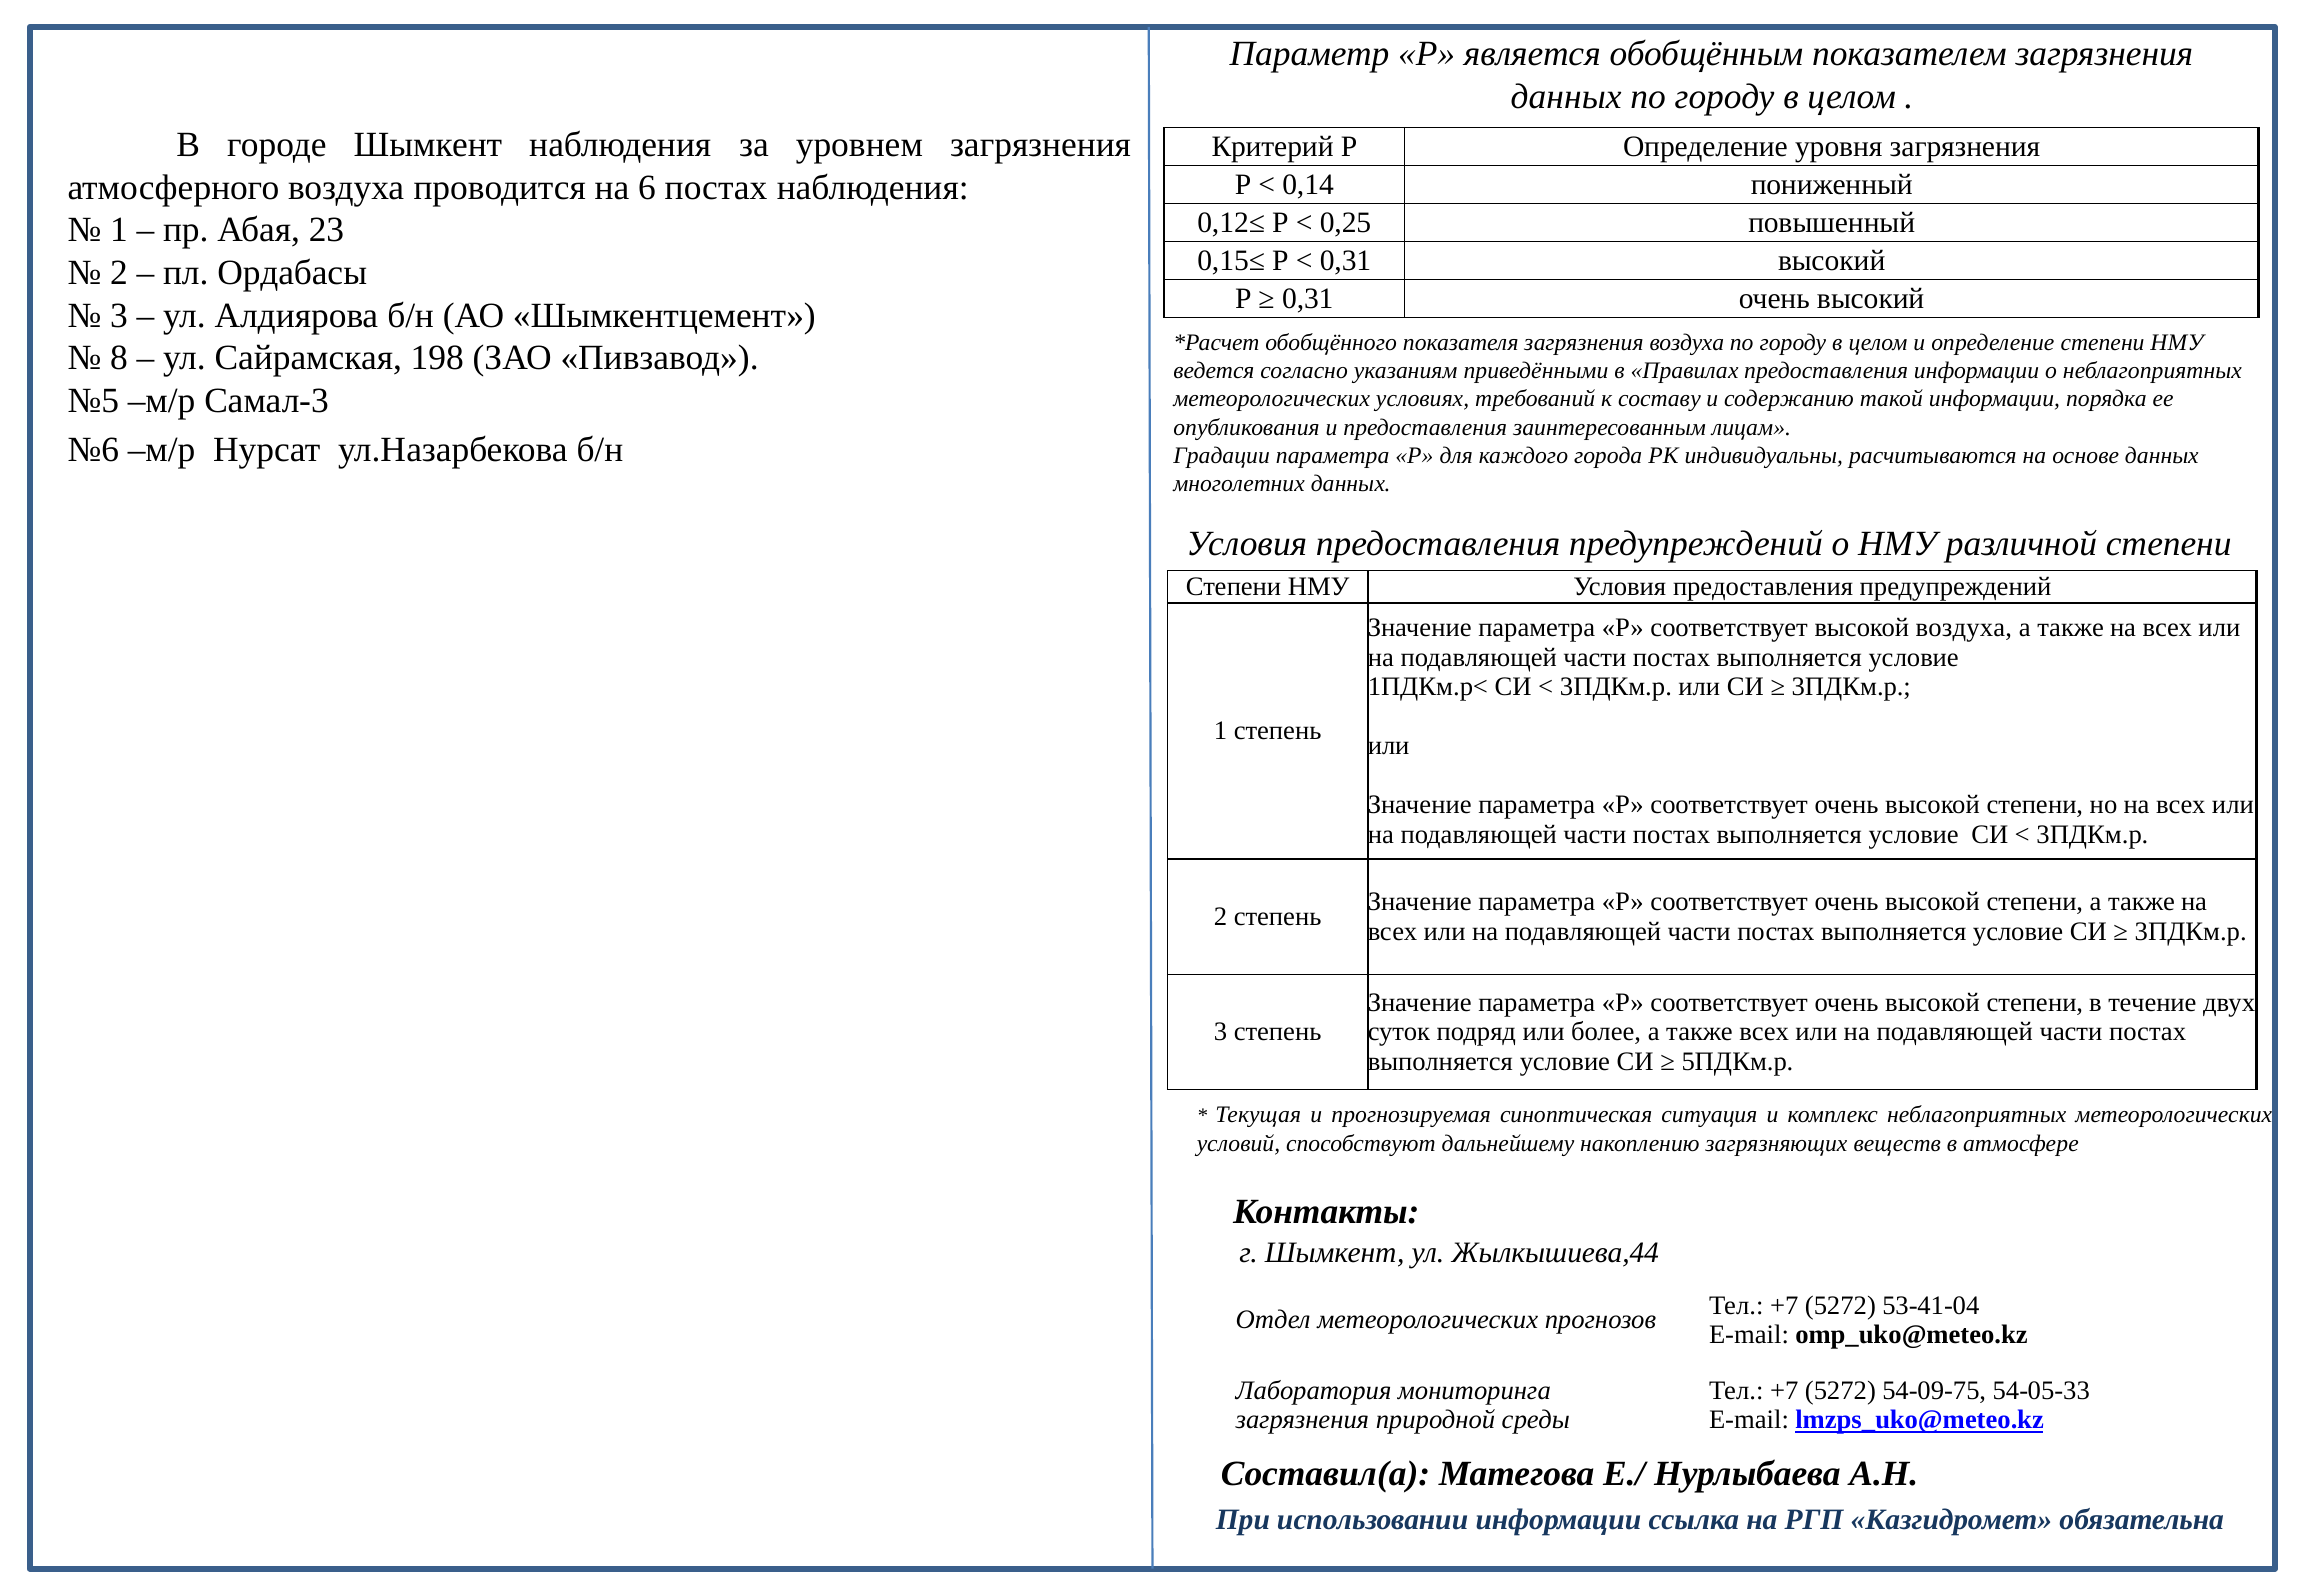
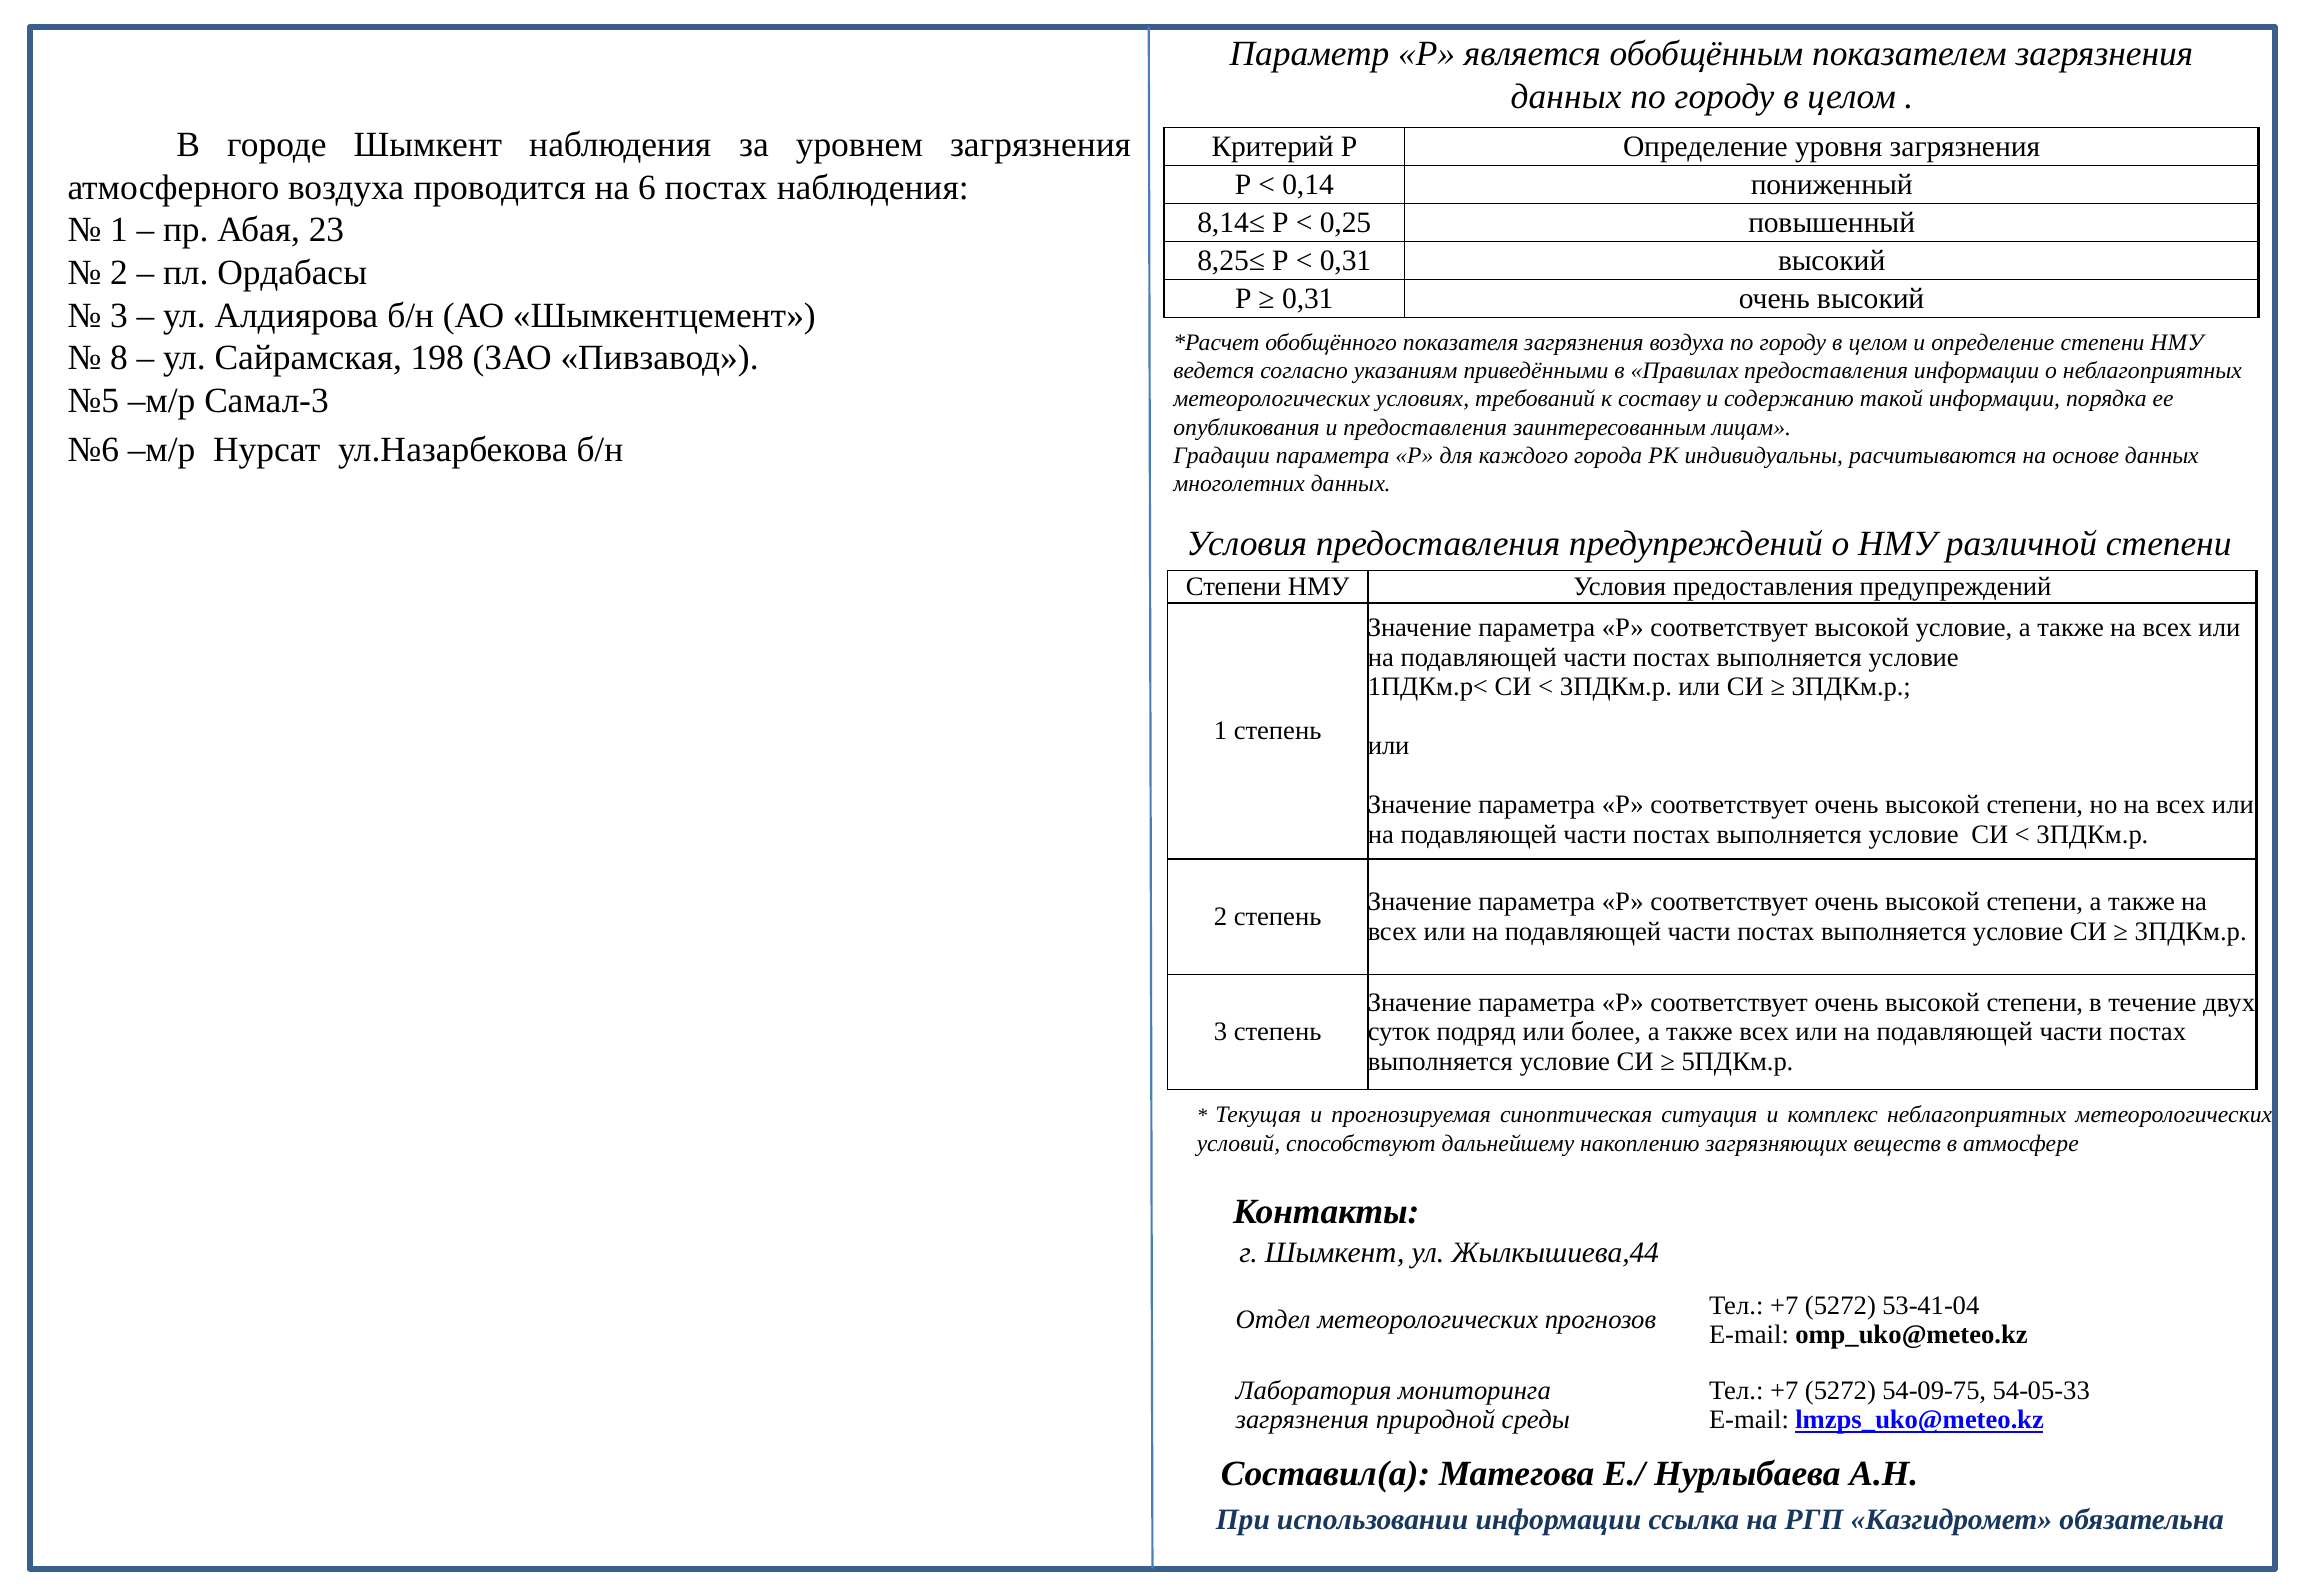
0,12≤: 0,12≤ -> 8,14≤
0,15≤: 0,15≤ -> 8,25≤
высокой воздуха: воздуха -> условие
